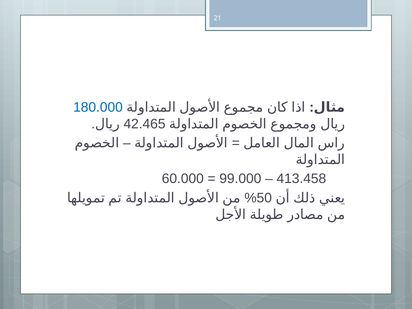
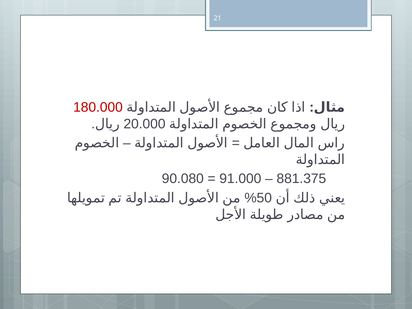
180.000 colour: blue -> red
42.465: 42.465 -> 20.000
60.000: 60.000 -> 90.080
99.000: 99.000 -> 91.000
413.458: 413.458 -> 881.375
